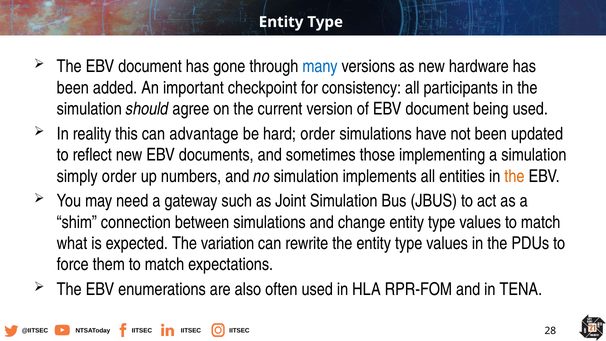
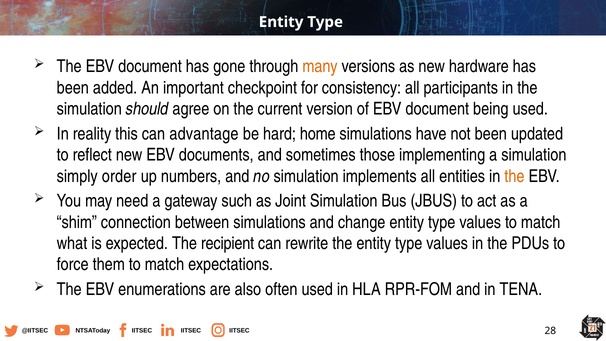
many colour: blue -> orange
hard order: order -> home
variation: variation -> recipient
